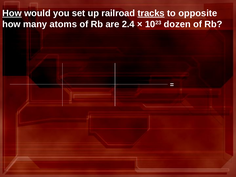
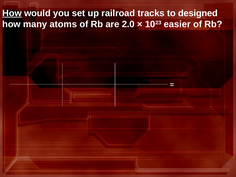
tracks underline: present -> none
opposite: opposite -> designed
2.4: 2.4 -> 2.0
dozen: dozen -> easier
